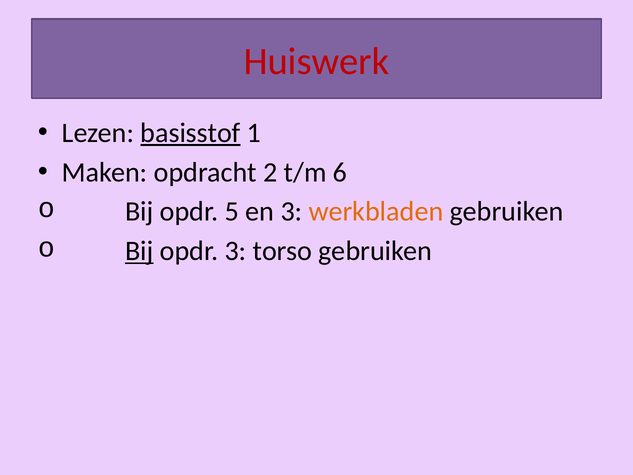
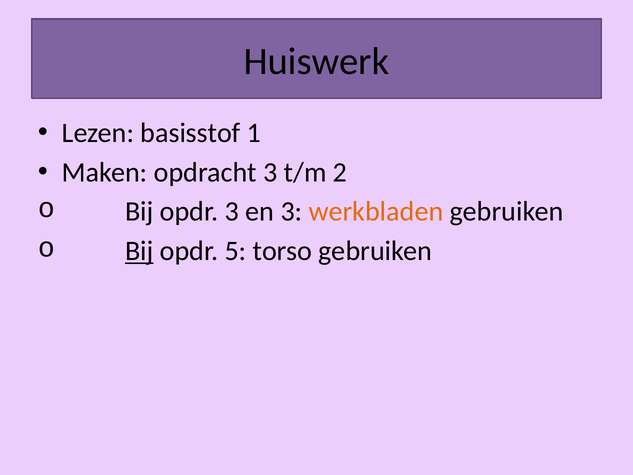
Huiswerk colour: red -> black
basisstof underline: present -> none
opdracht 2: 2 -> 3
6: 6 -> 2
opdr 5: 5 -> 3
opdr 3: 3 -> 5
